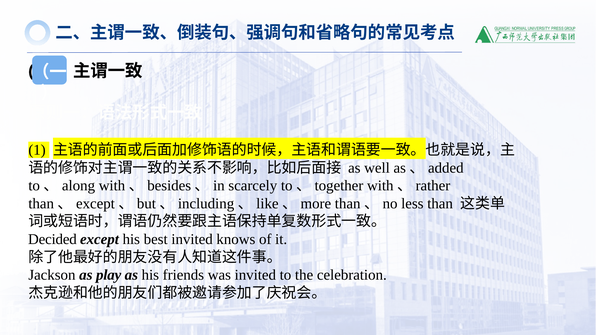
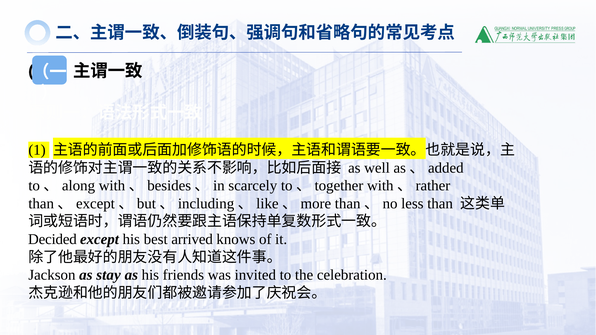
best invited: invited -> arrived
play: play -> stay
